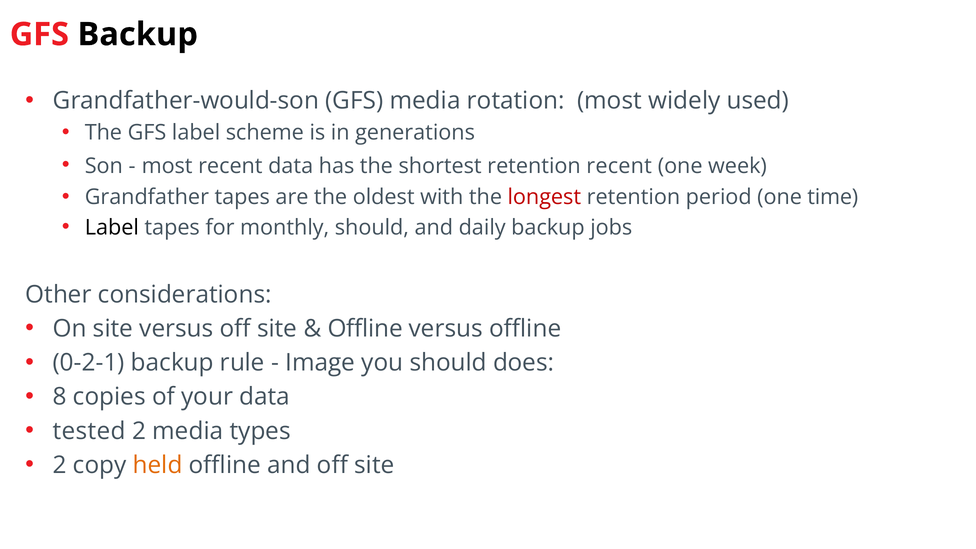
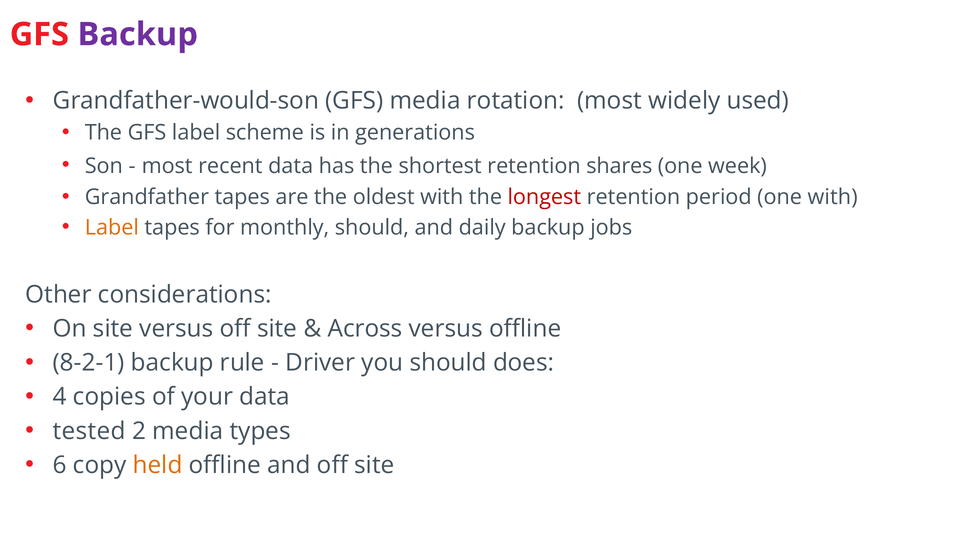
Backup at (138, 34) colour: black -> purple
retention recent: recent -> shares
one time: time -> with
Label at (112, 228) colour: black -> orange
Offline at (365, 329): Offline -> Across
0-2-1: 0-2-1 -> 8-2-1
Image: Image -> Driver
8: 8 -> 4
2 at (60, 465): 2 -> 6
